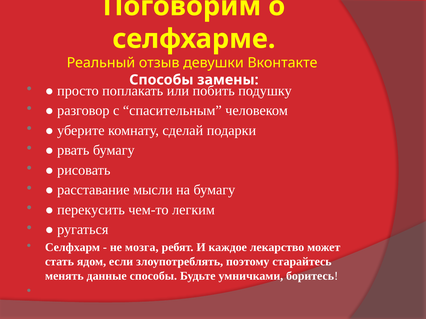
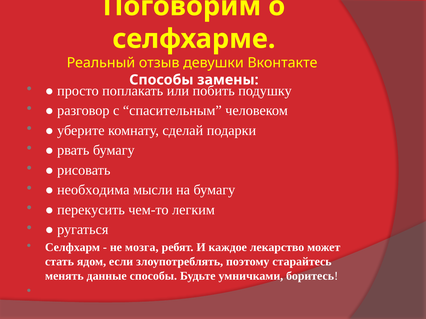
расставание: расставание -> необходима
